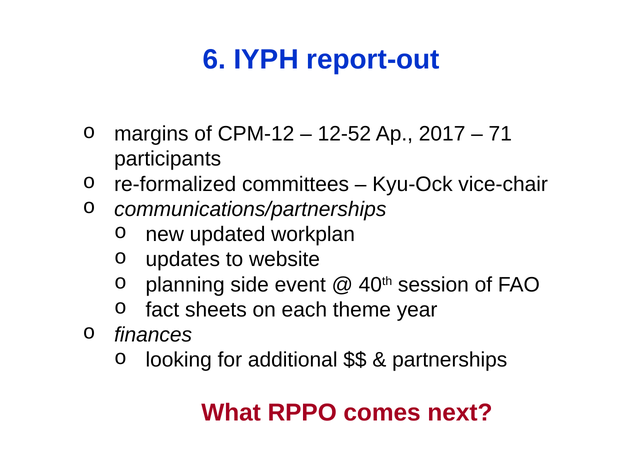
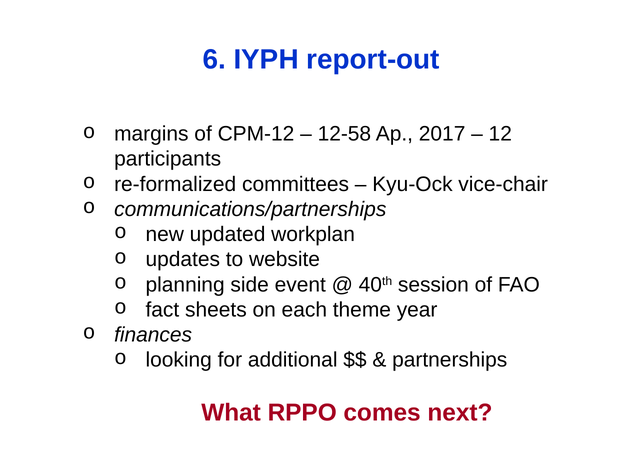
12-52: 12-52 -> 12-58
71: 71 -> 12
